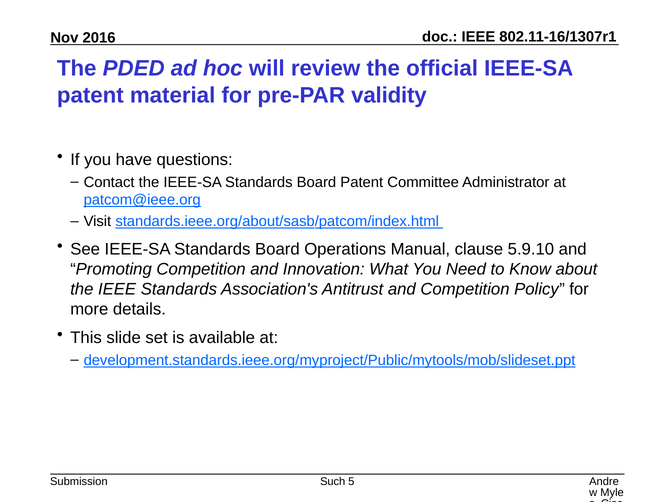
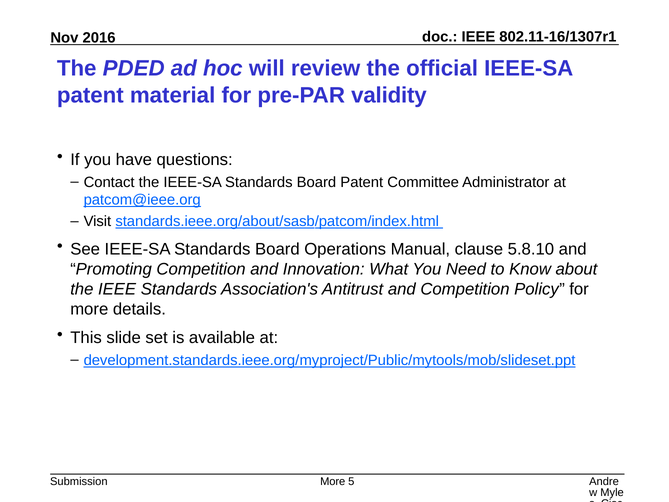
5.9.10: 5.9.10 -> 5.8.10
Such at (333, 481): Such -> More
